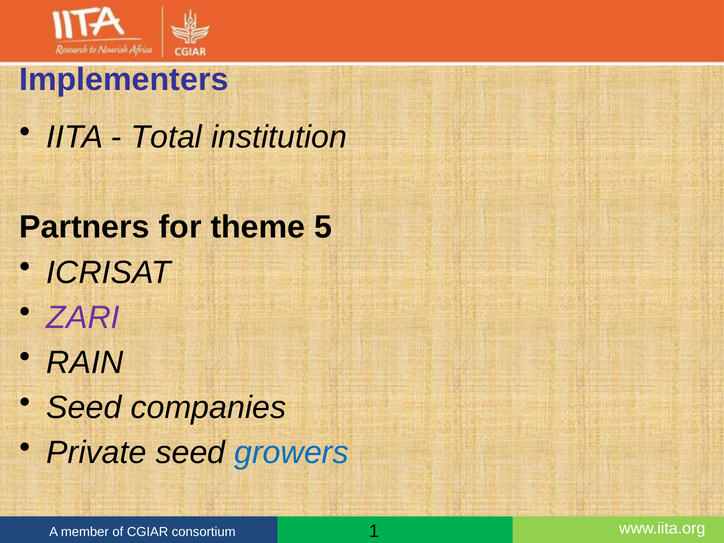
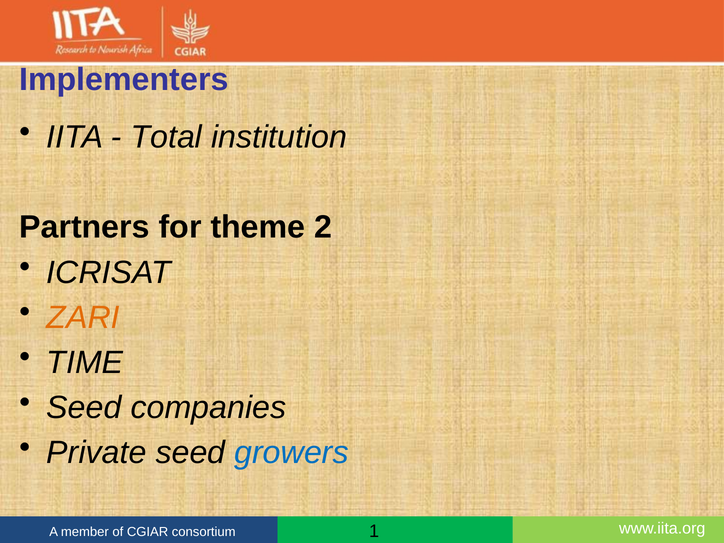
5: 5 -> 2
ZARI colour: purple -> orange
RAIN: RAIN -> TIME
